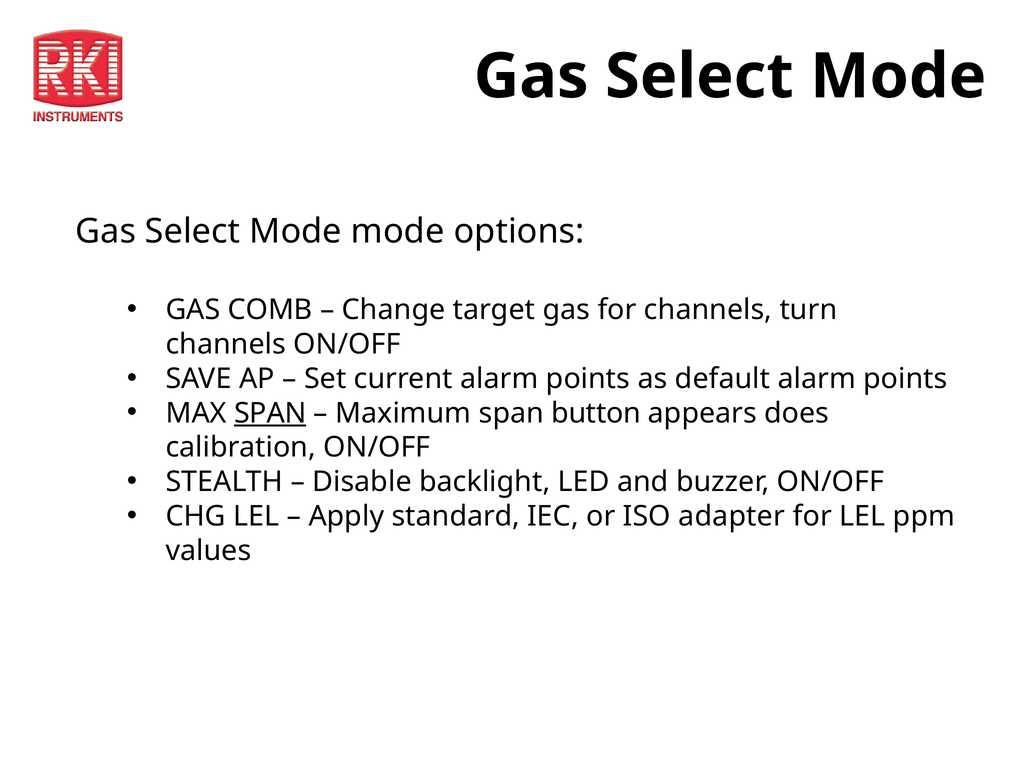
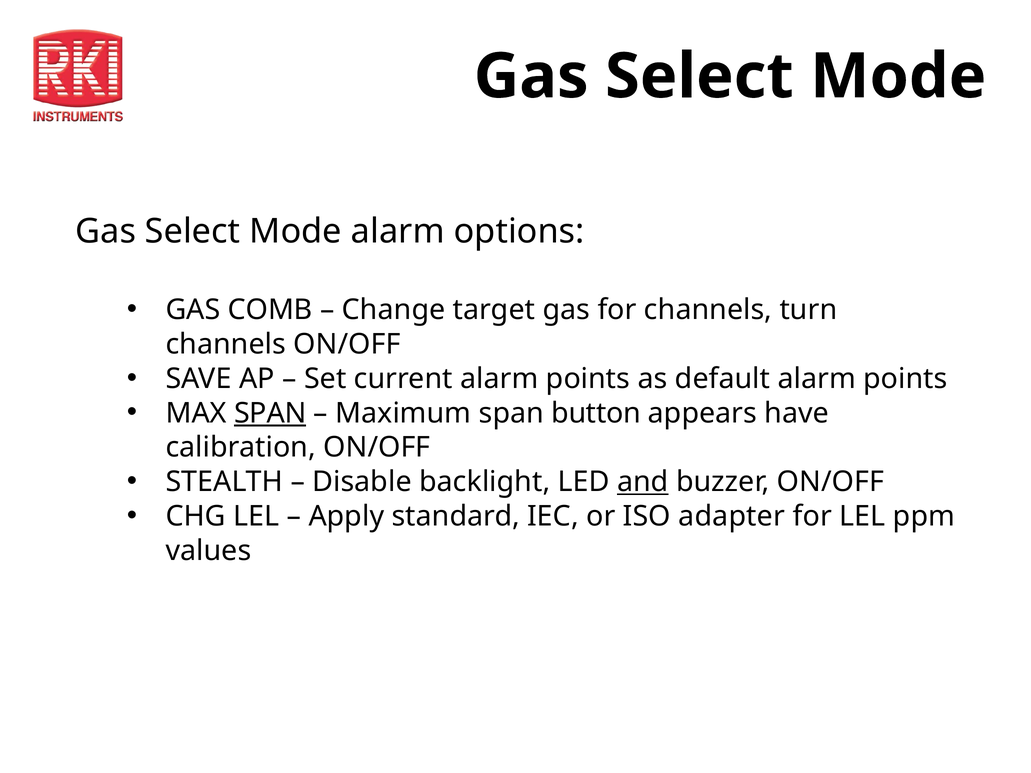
Mode mode: mode -> alarm
does: does -> have
and underline: none -> present
